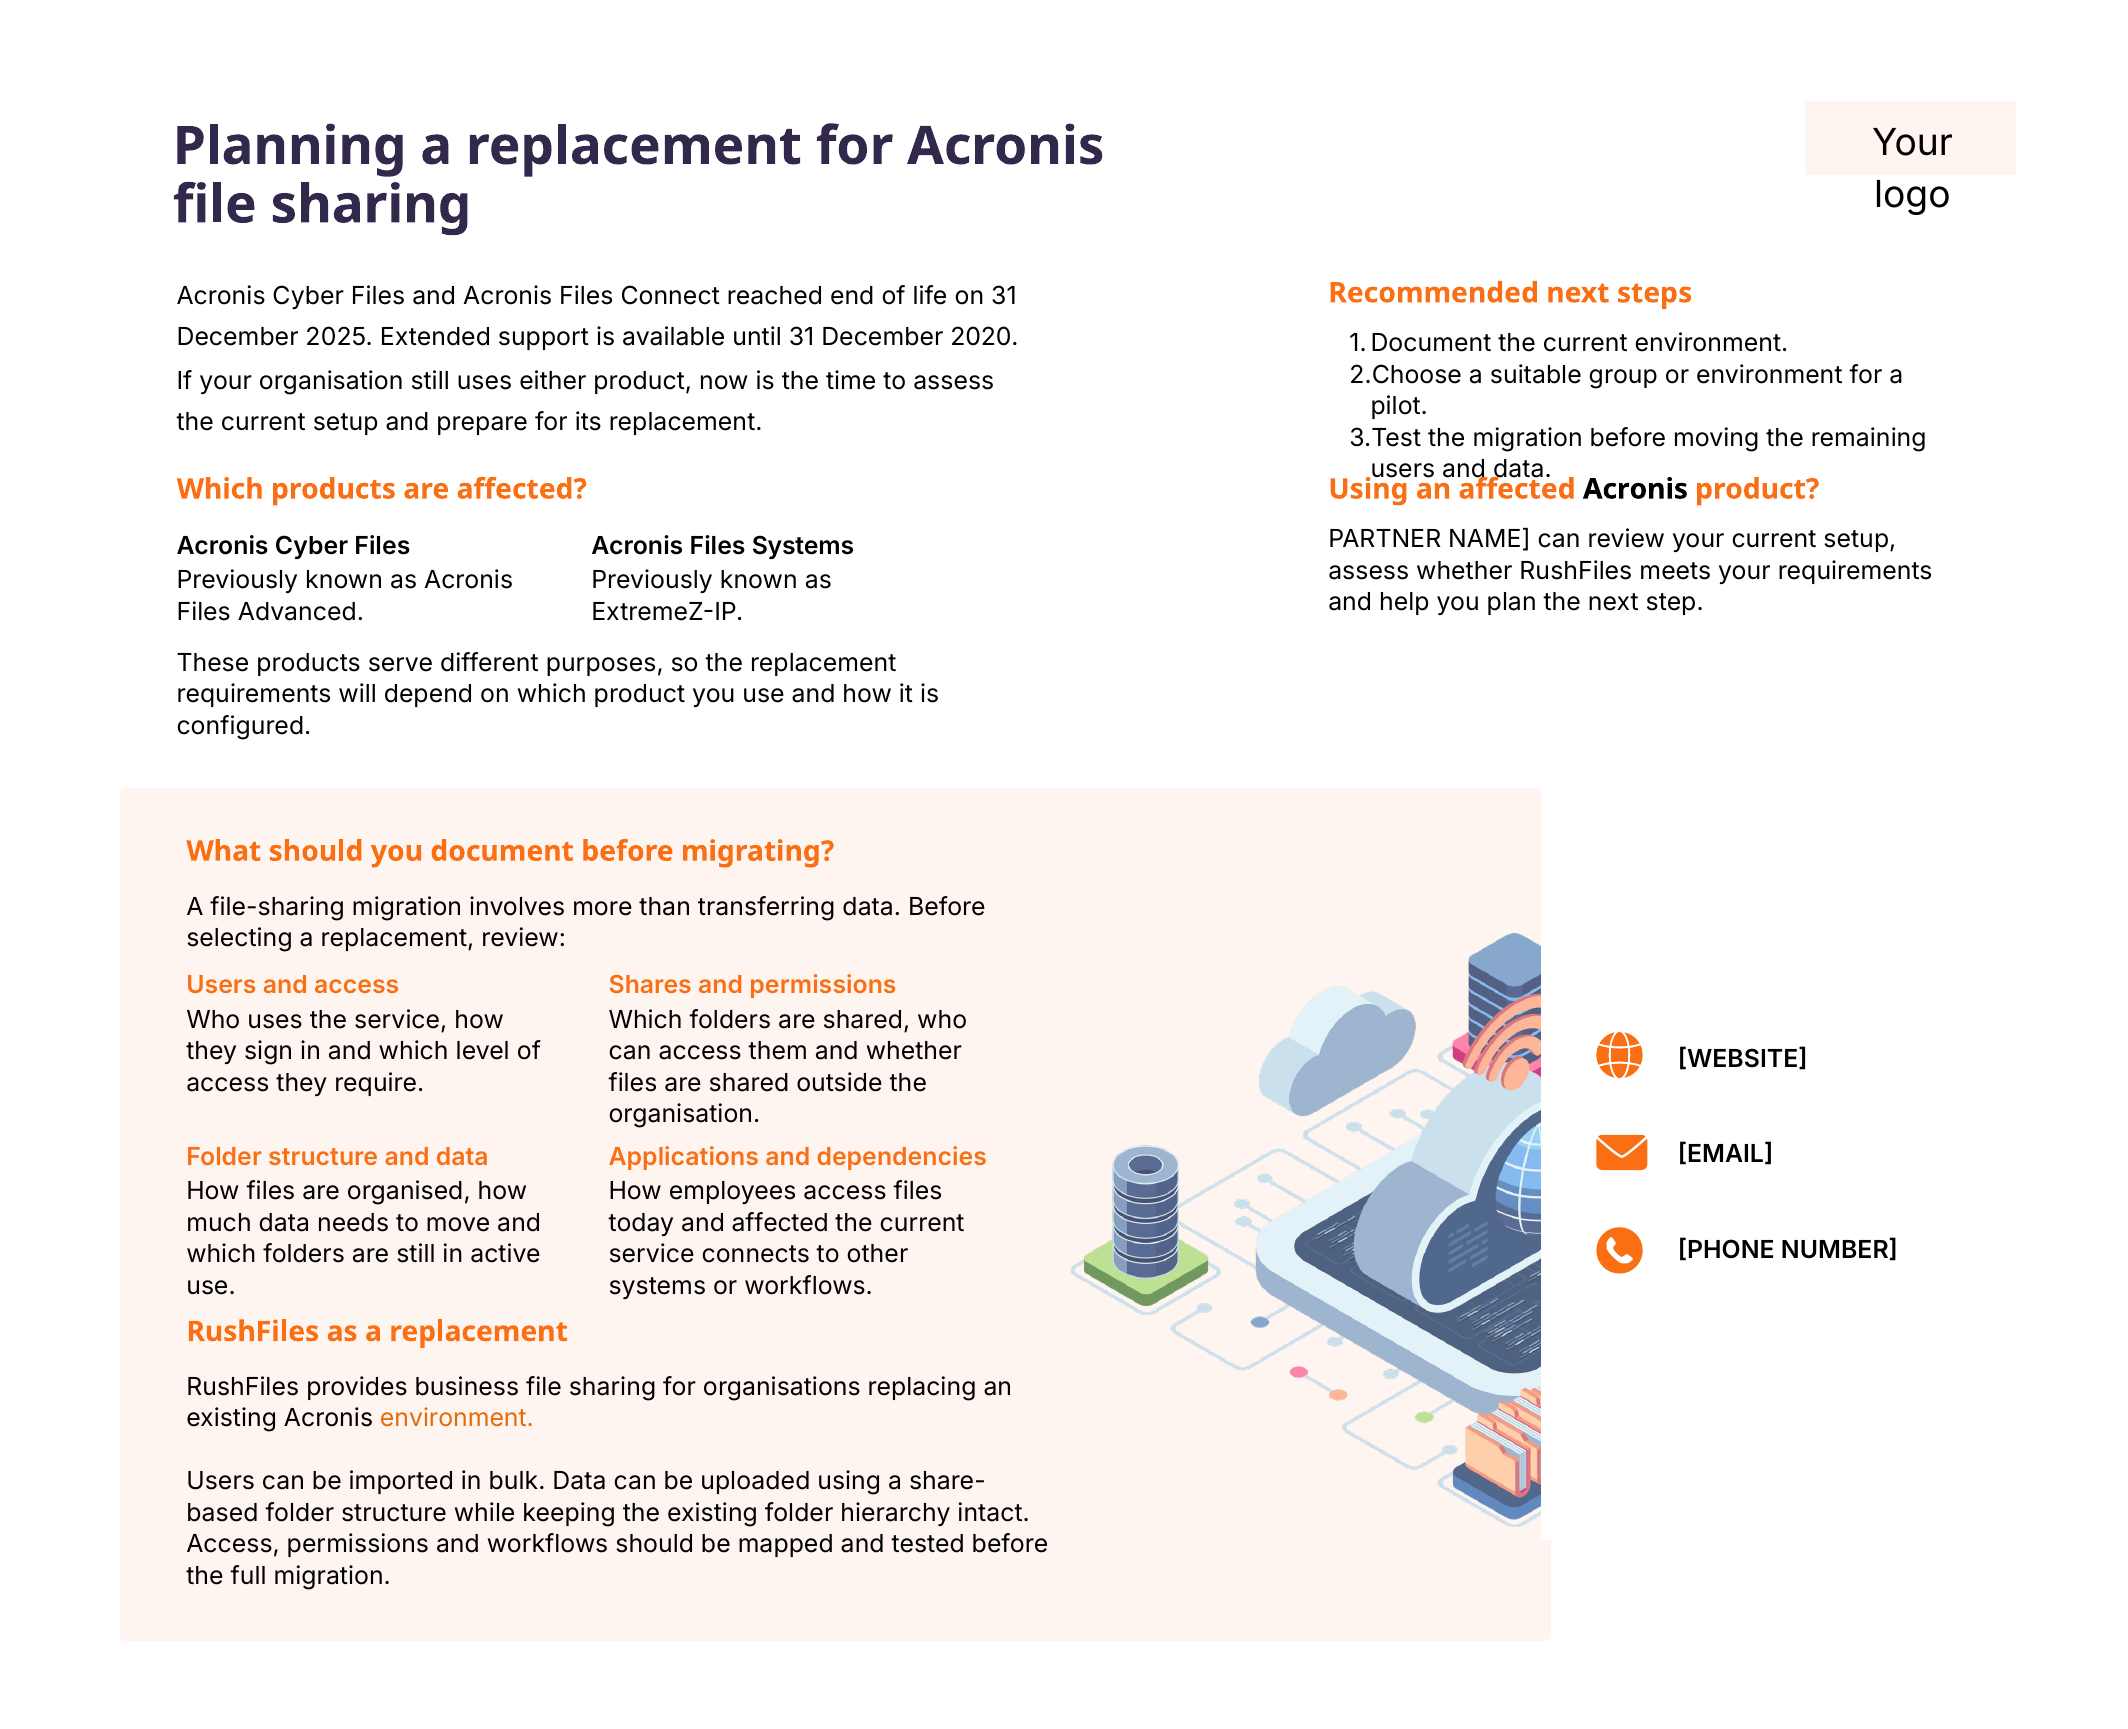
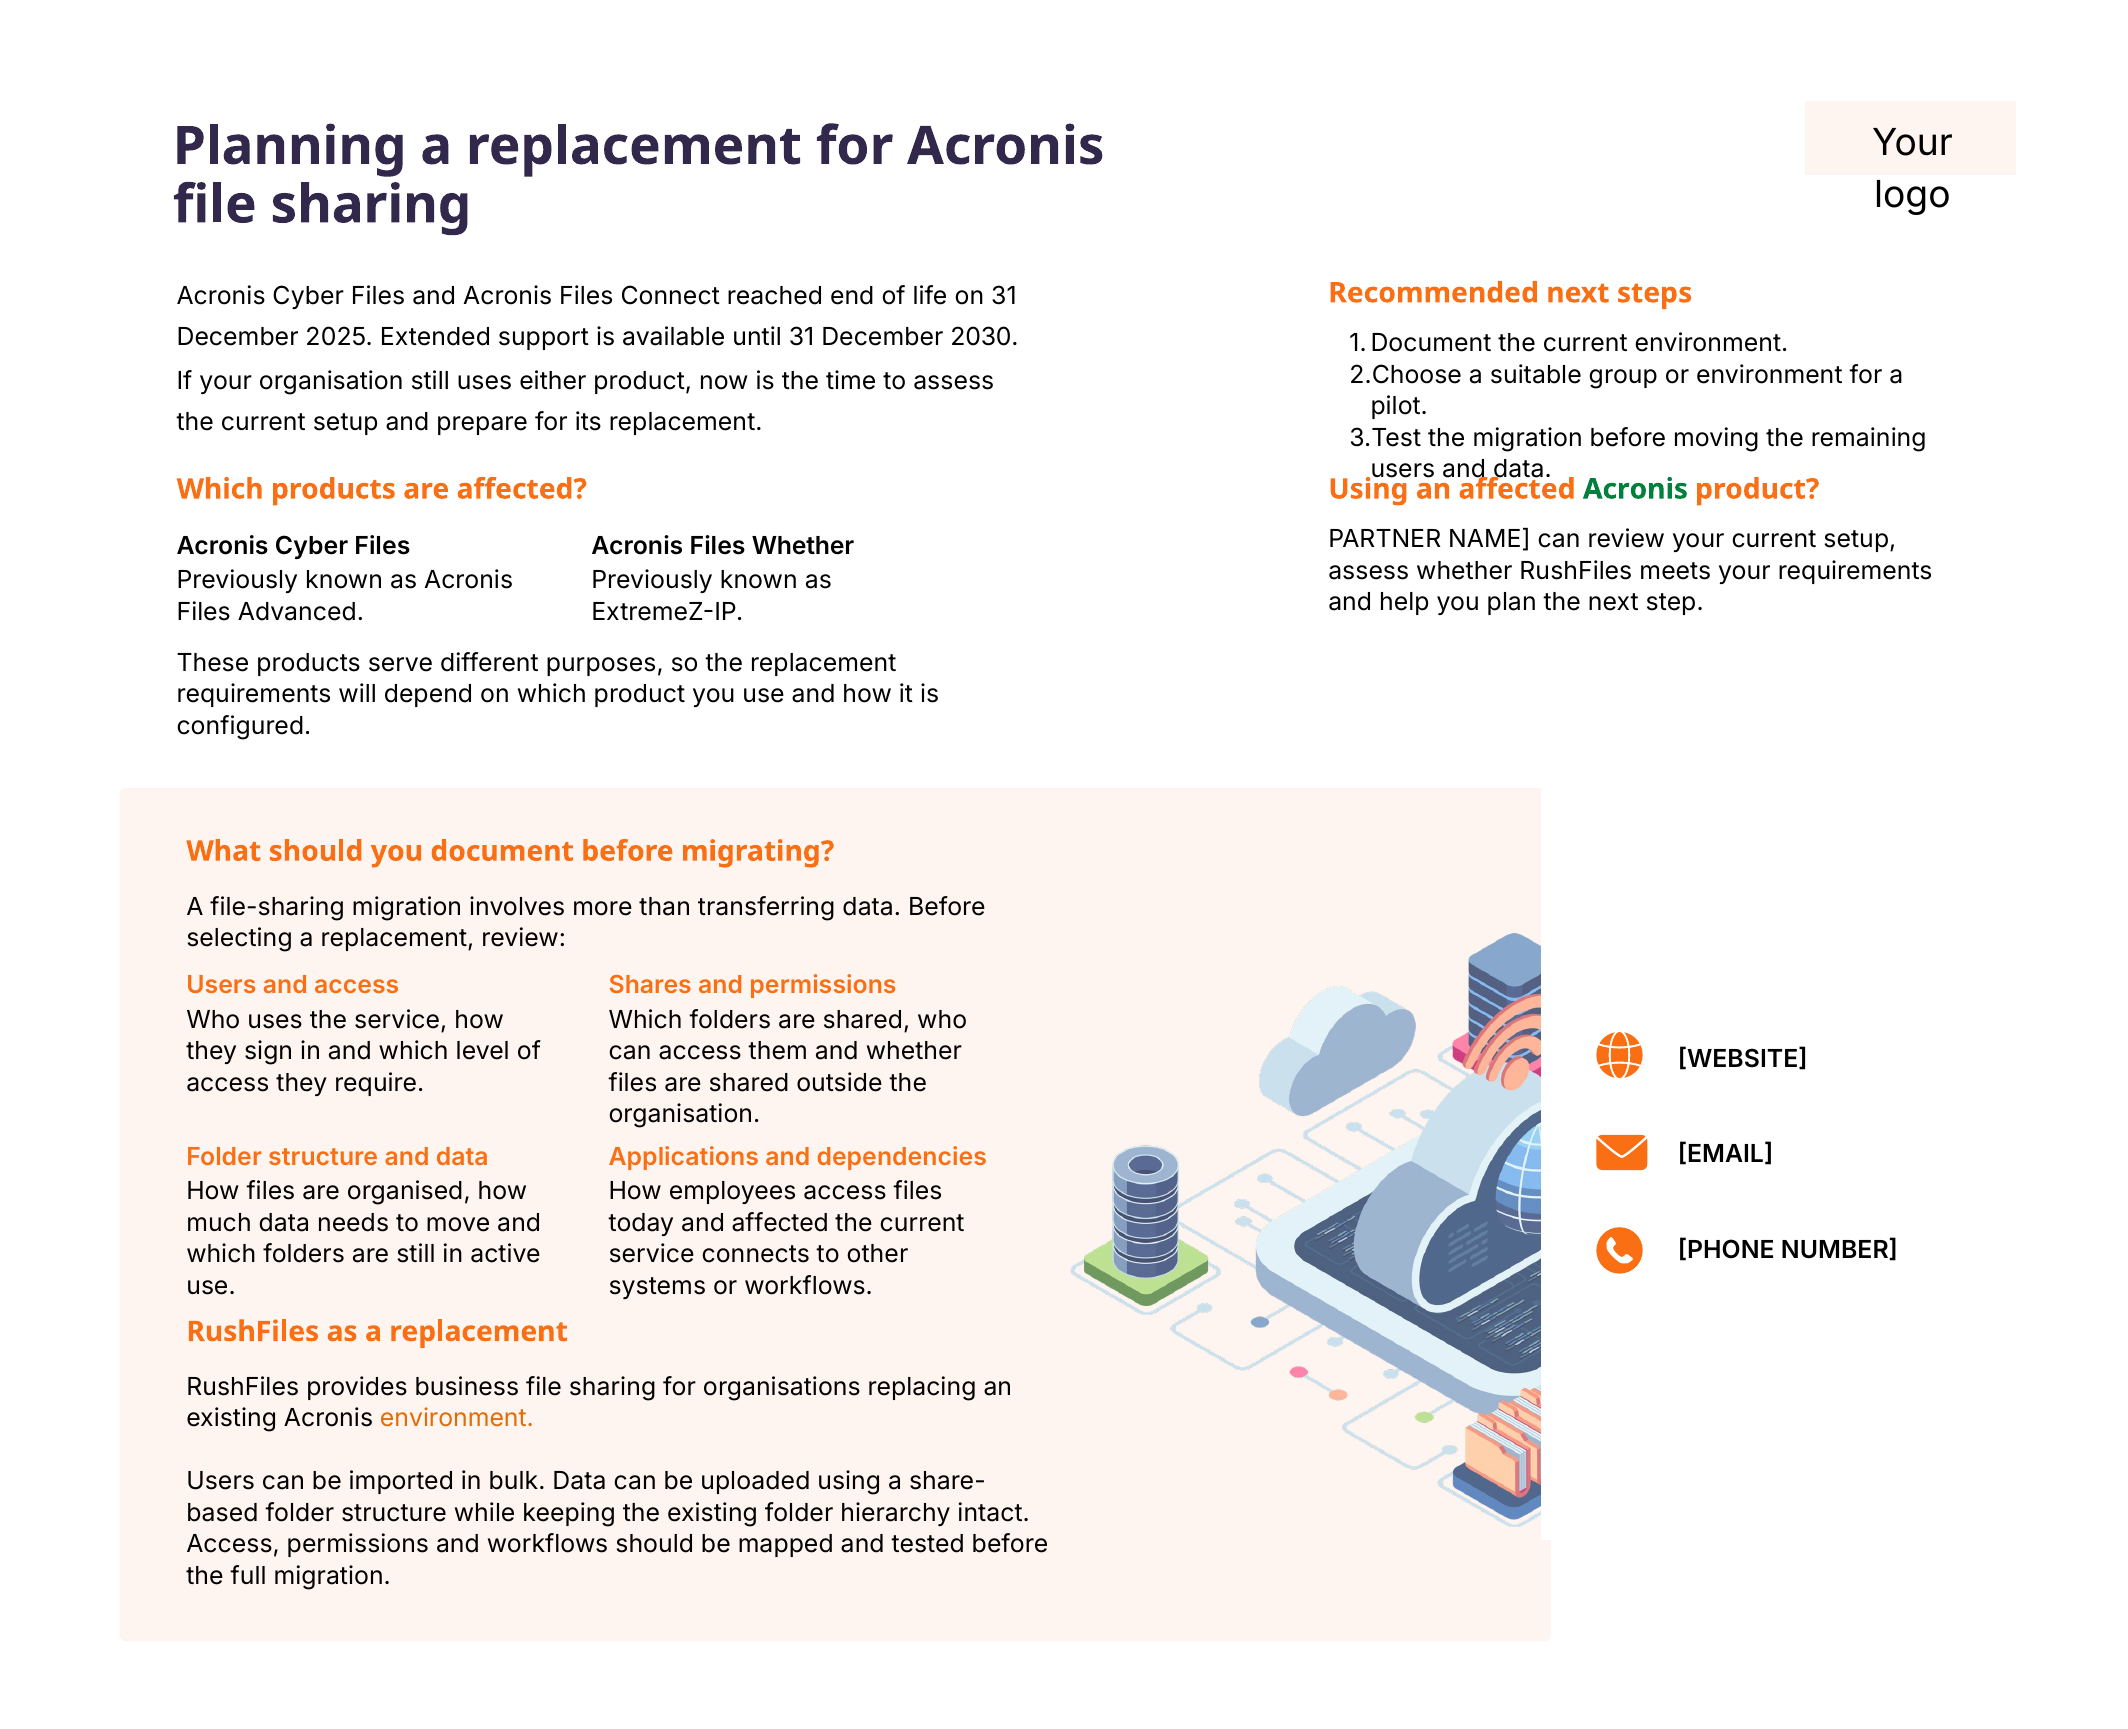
2020: 2020 -> 2030
Acronis at (1635, 489) colour: black -> green
Files Systems: Systems -> Whether
